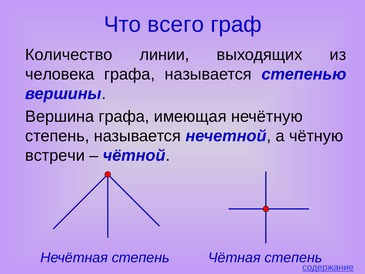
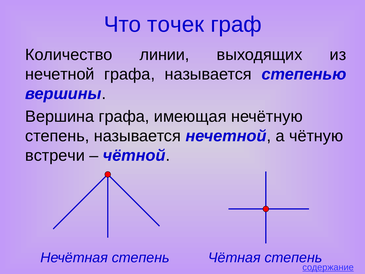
всего: всего -> точек
человека at (60, 74): человека -> нечетной
